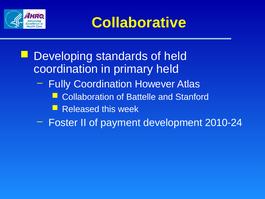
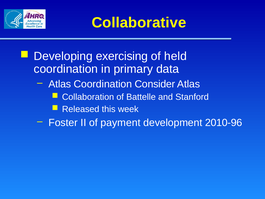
standards: standards -> exercising
primary held: held -> data
Fully at (60, 84): Fully -> Atlas
However: However -> Consider
2010-24: 2010-24 -> 2010-96
